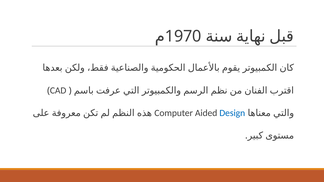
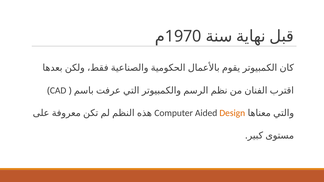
Design colour: blue -> orange
